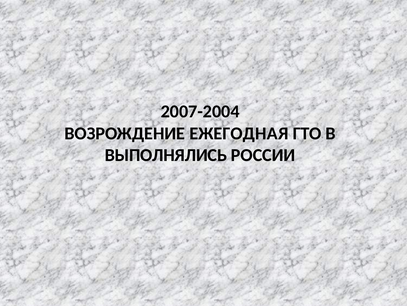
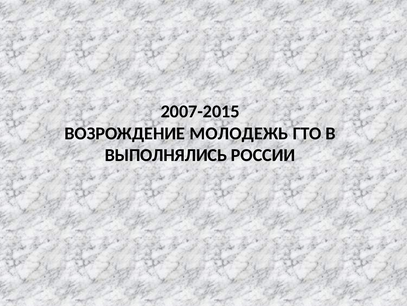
2007-2004: 2007-2004 -> 2007-2015
ЕЖЕГОДНАЯ: ЕЖЕГОДНАЯ -> МОЛОДЕЖЬ
